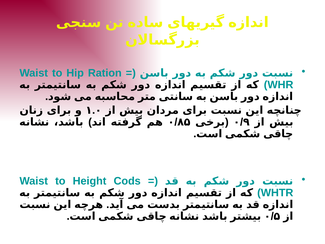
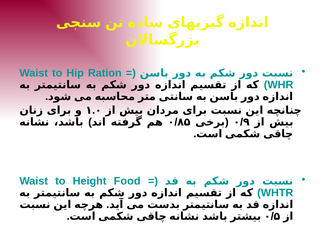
Cods: Cods -> Food
